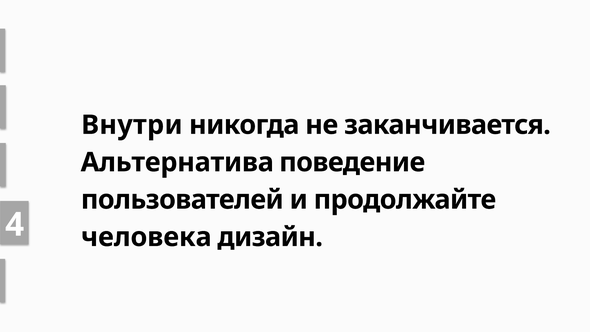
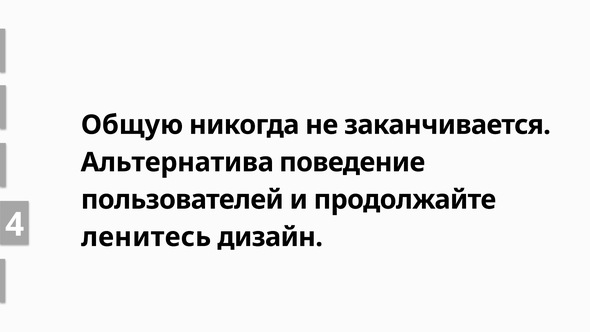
Внутри: Внутри -> Общую
человека: человека -> ленитесь
